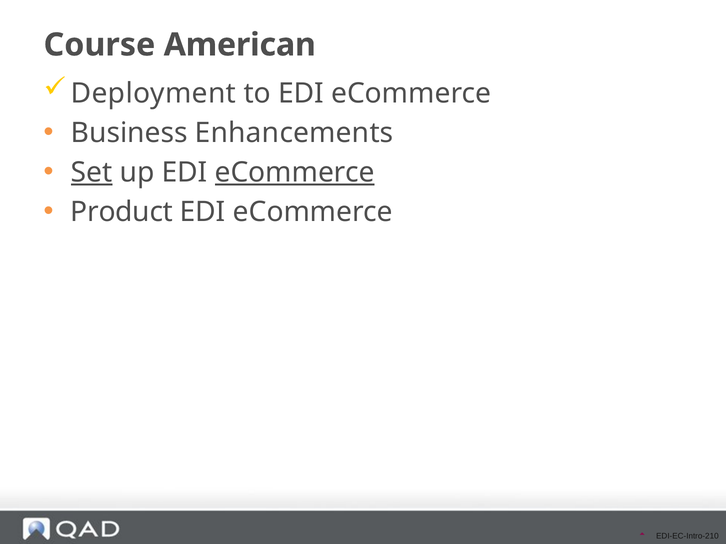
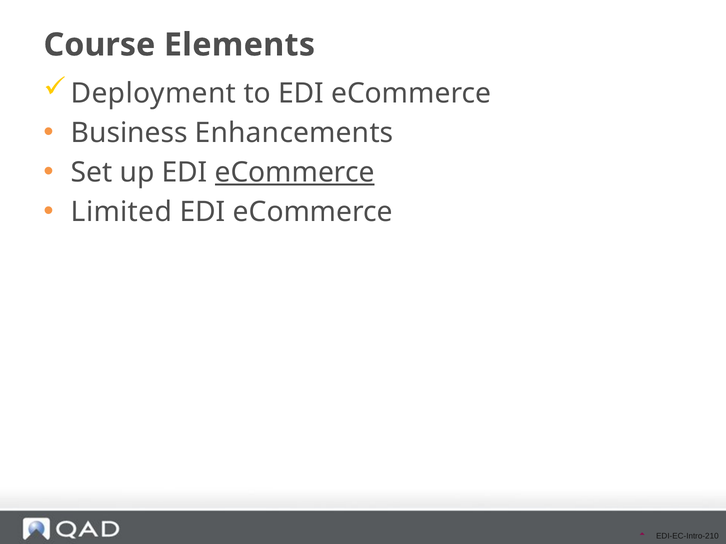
American: American -> Elements
Set underline: present -> none
Product: Product -> Limited
